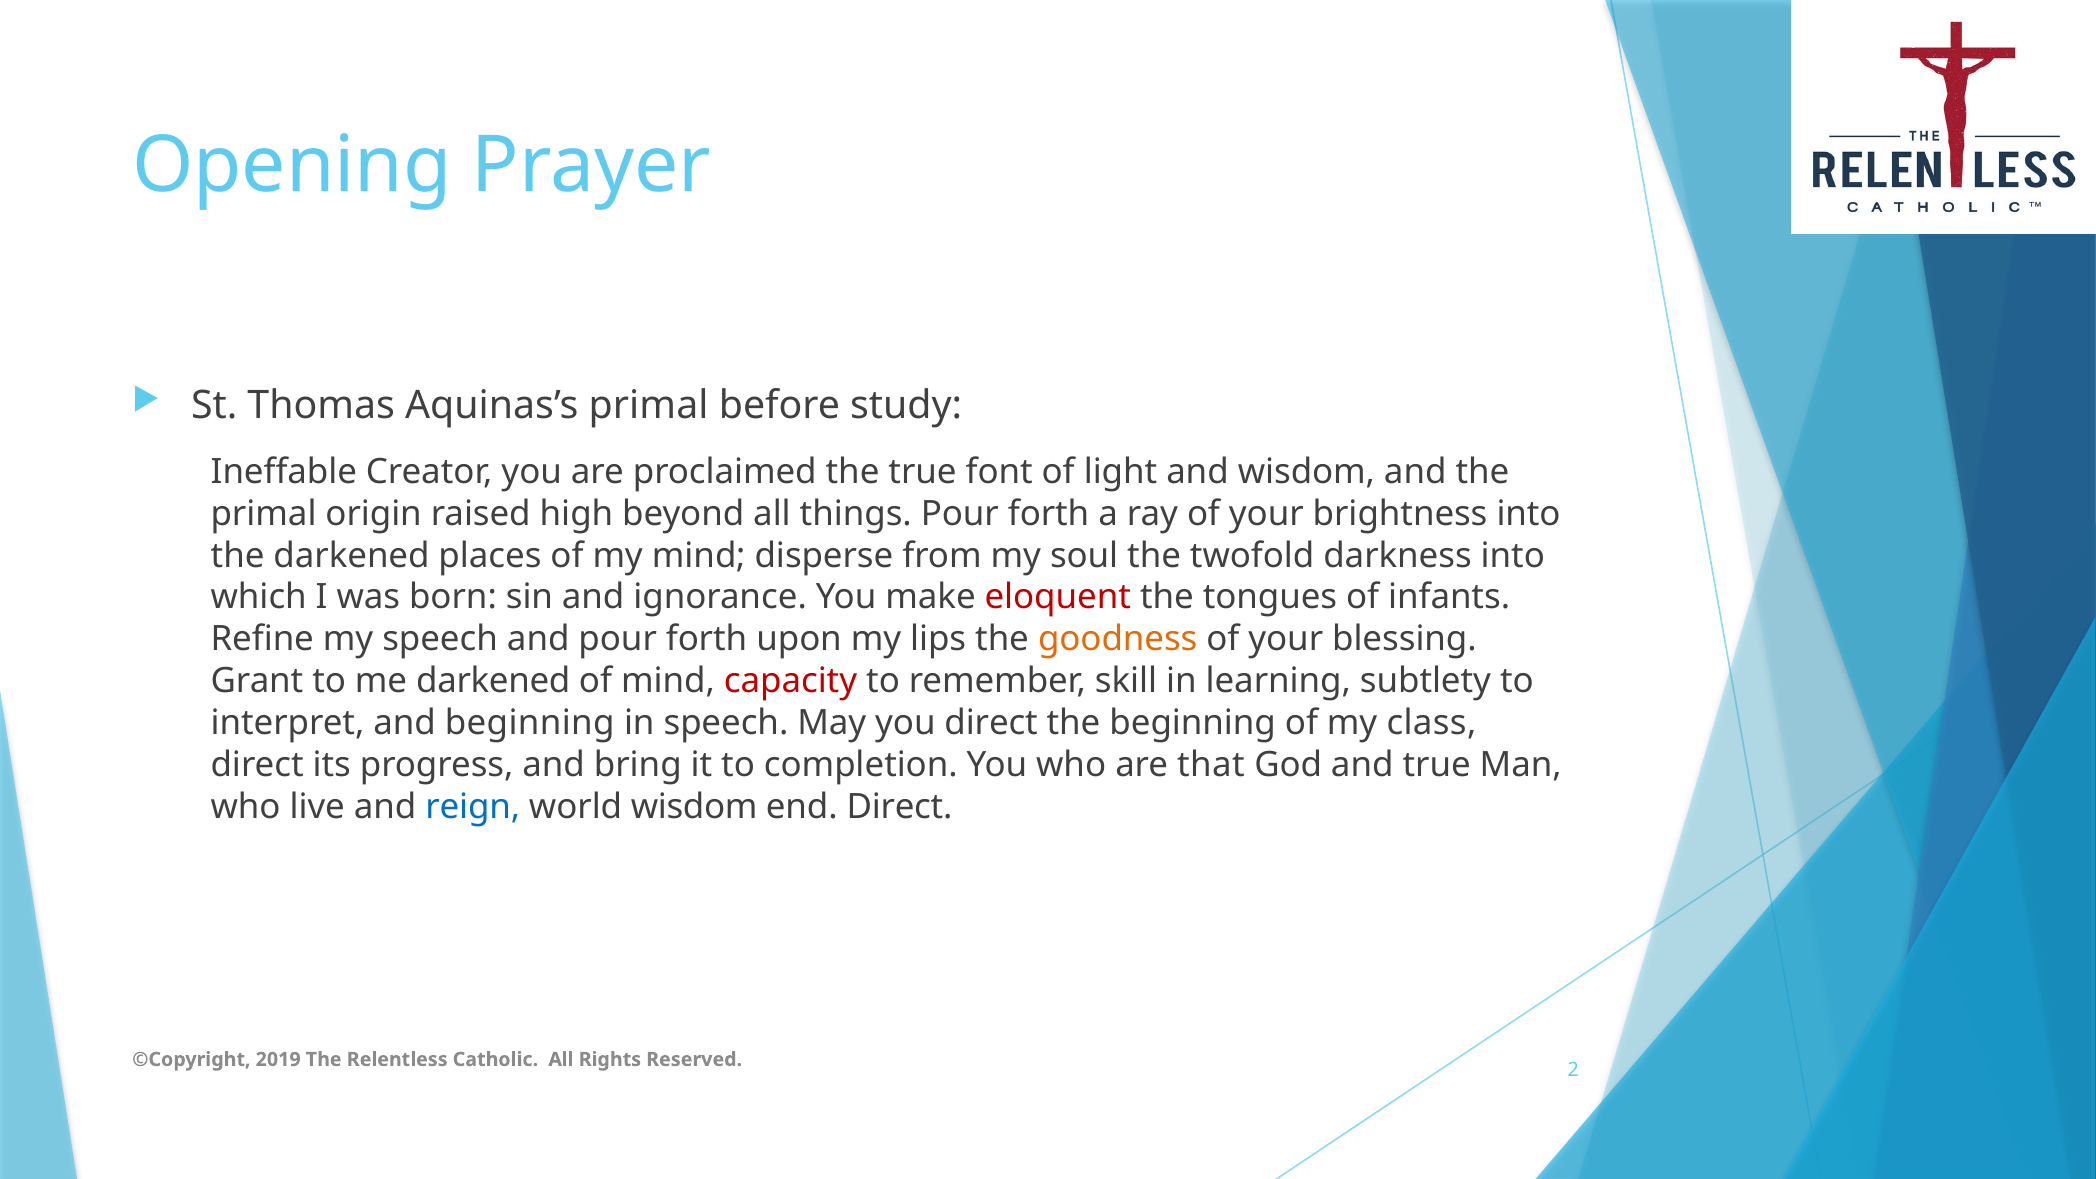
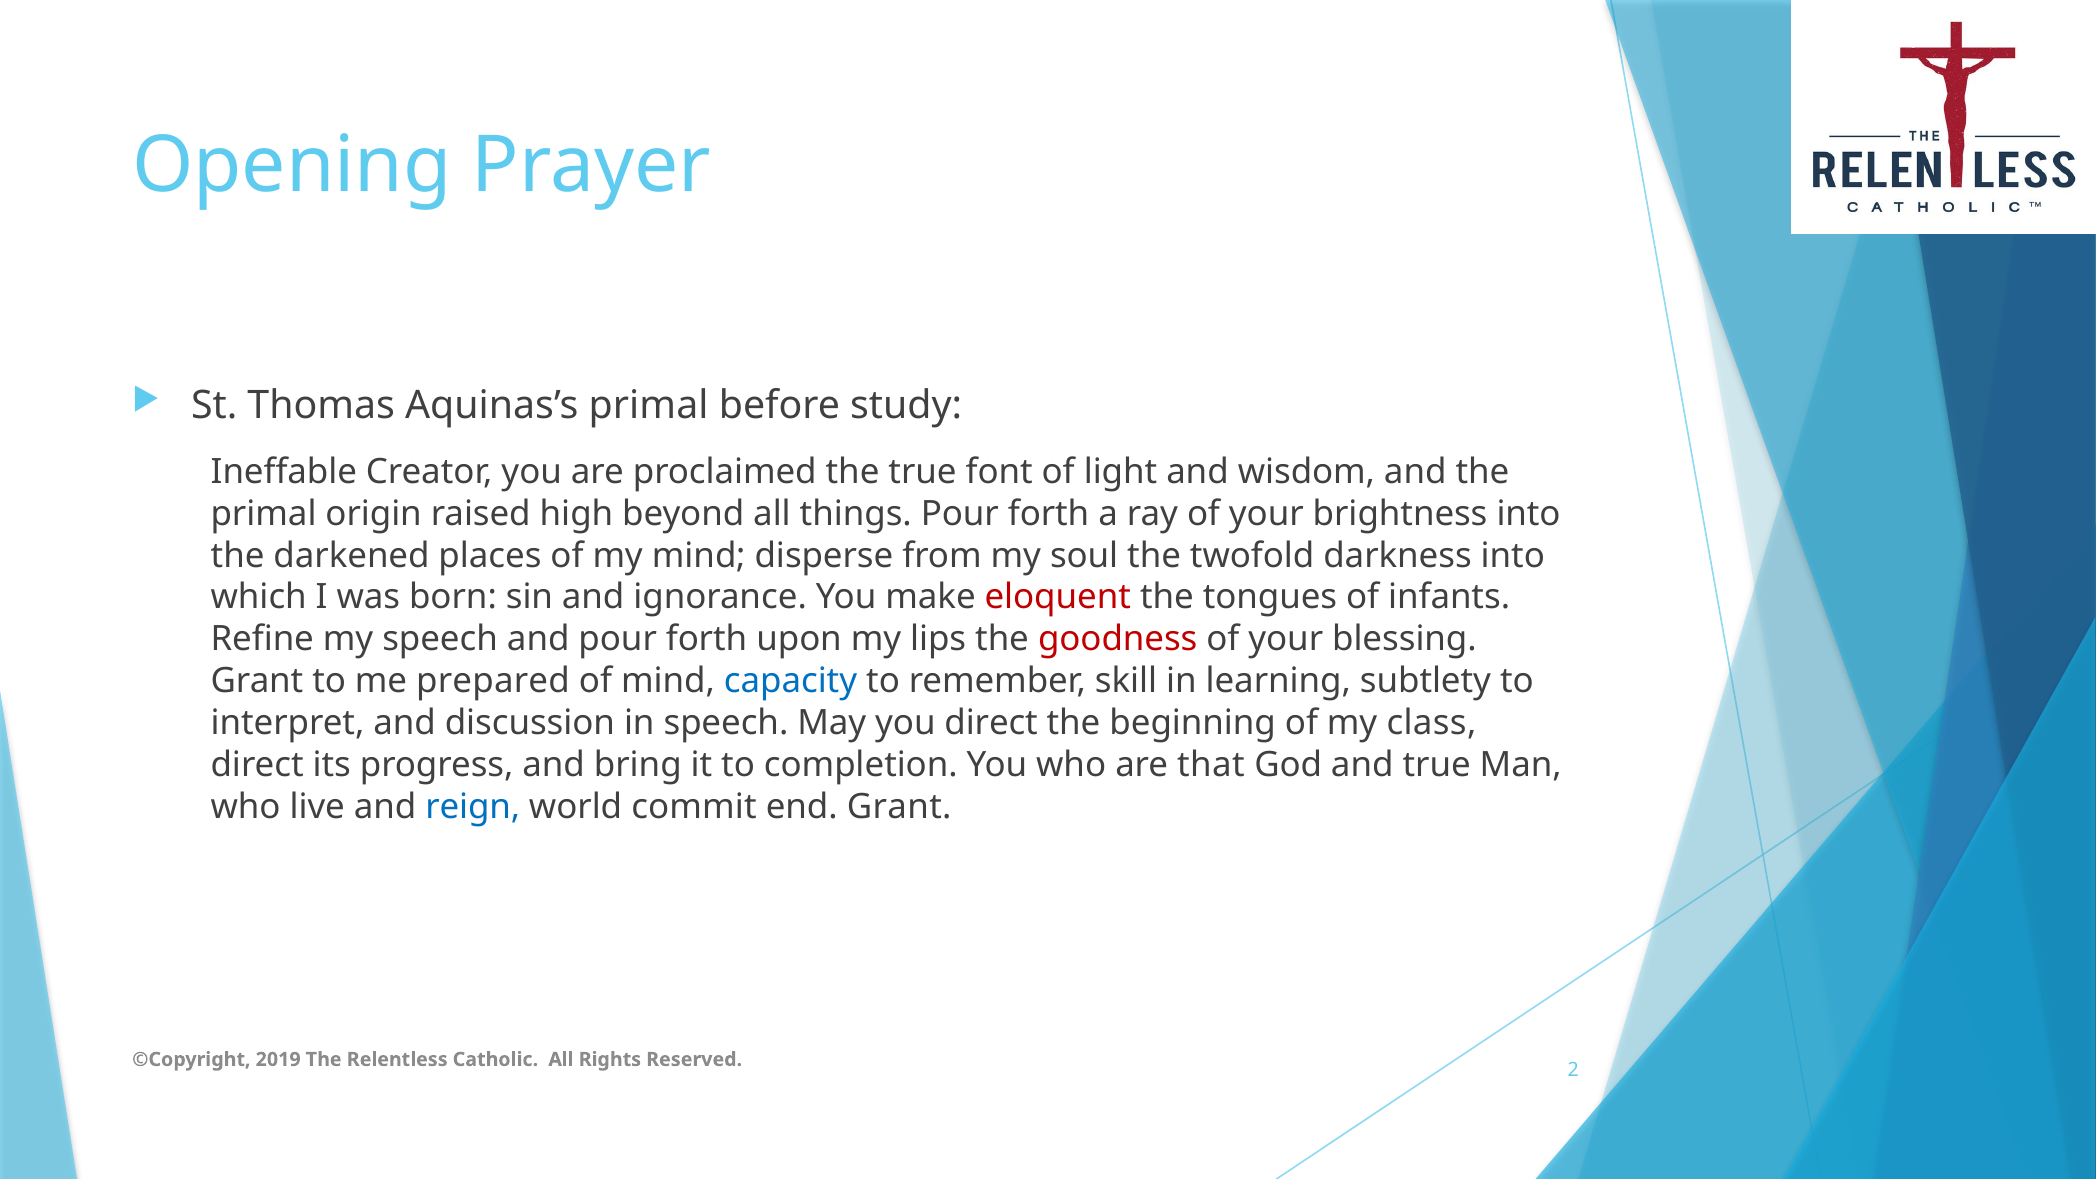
goodness colour: orange -> red
me darkened: darkened -> prepared
capacity colour: red -> blue
and beginning: beginning -> discussion
world wisdom: wisdom -> commit
end Direct: Direct -> Grant
